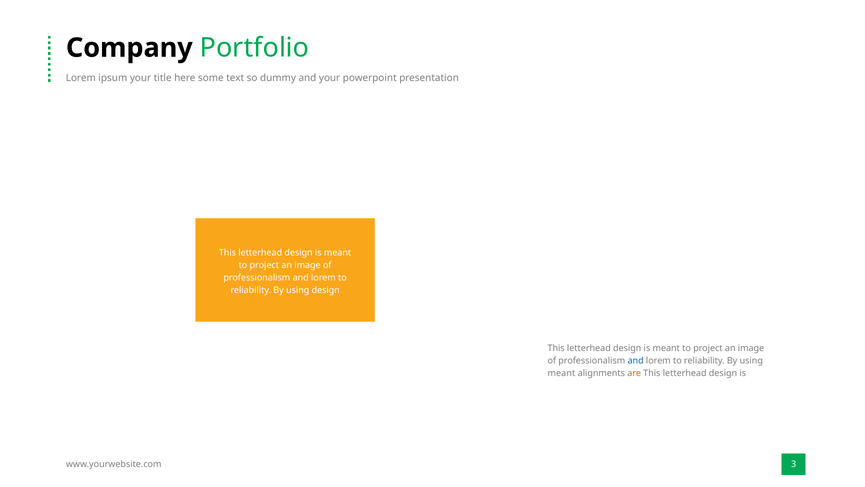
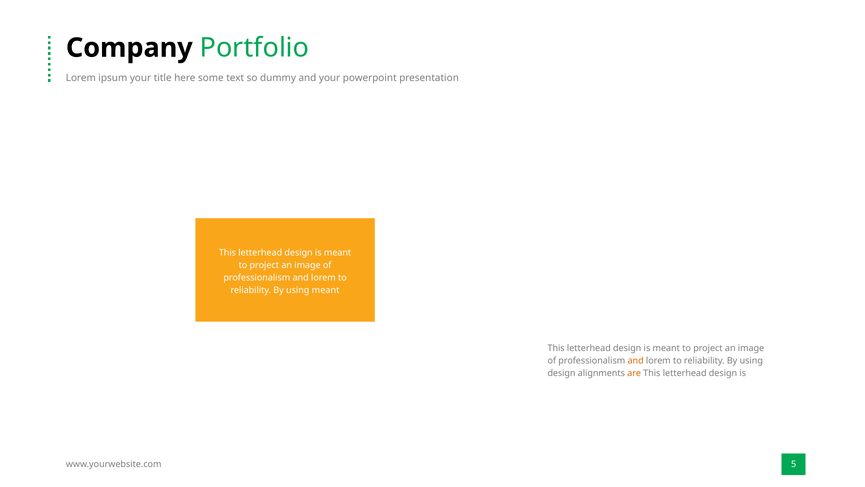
using design: design -> meant
and at (636, 360) colour: blue -> orange
meant at (561, 373): meant -> design
3: 3 -> 5
